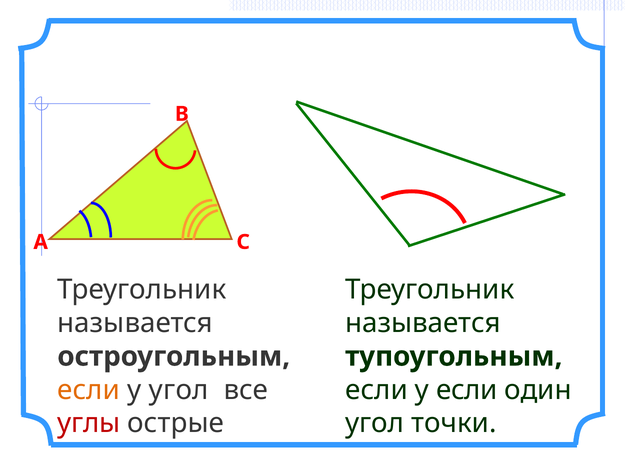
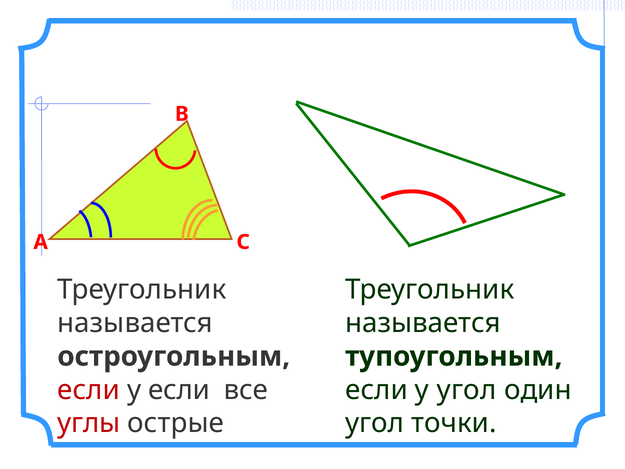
если at (89, 390) colour: orange -> red
у угол: угол -> если
у если: если -> угол
